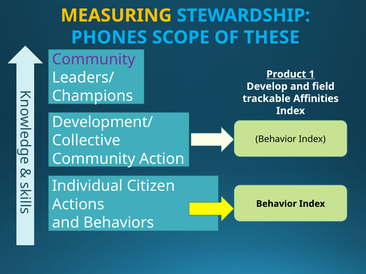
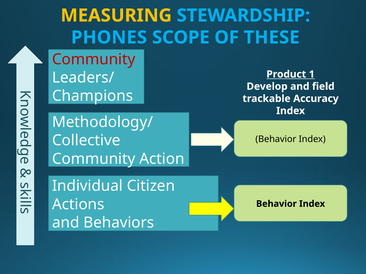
Community at (94, 59) colour: purple -> red
Affinities: Affinities -> Accuracy
Development/: Development/ -> Methodology/
